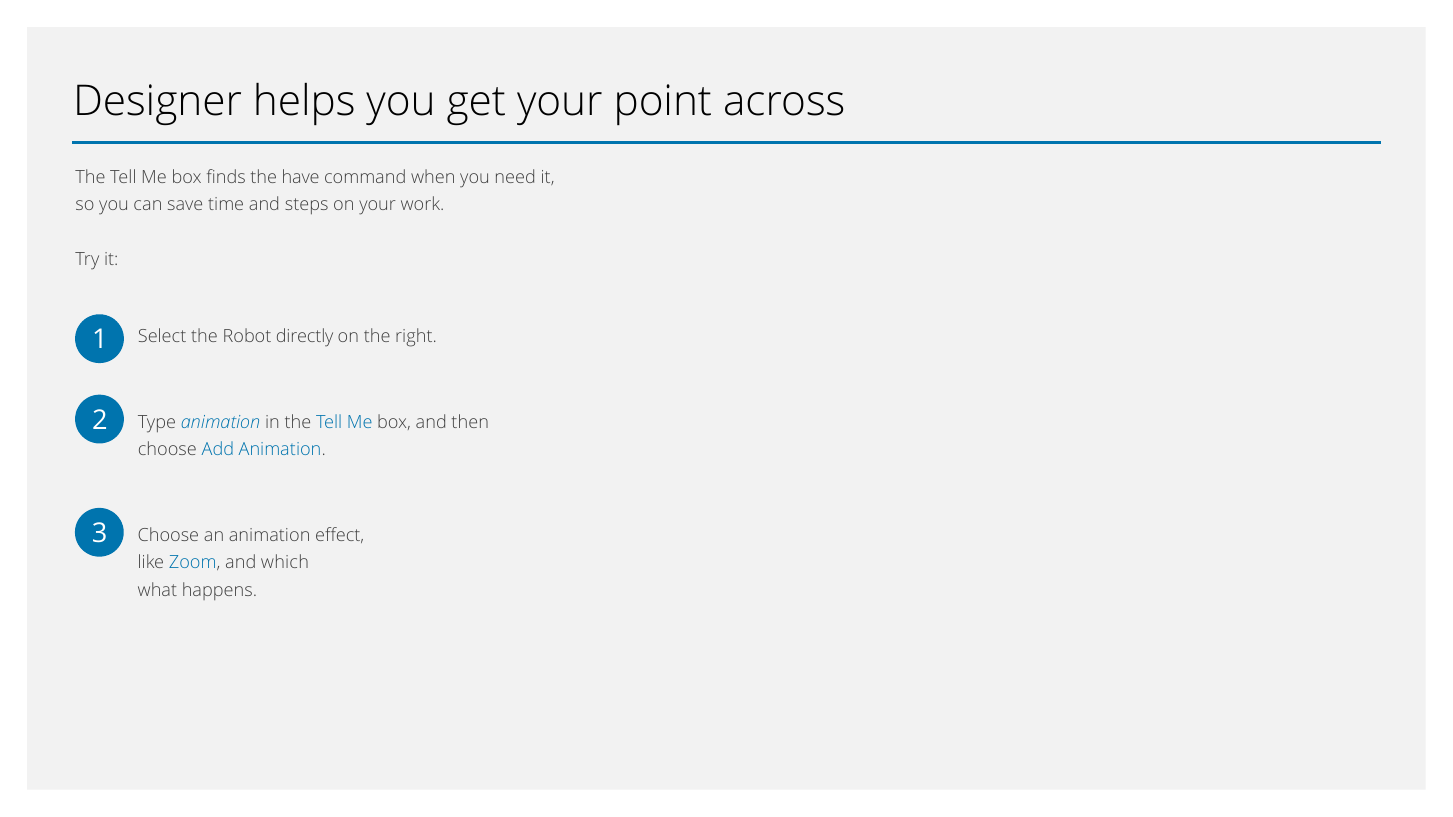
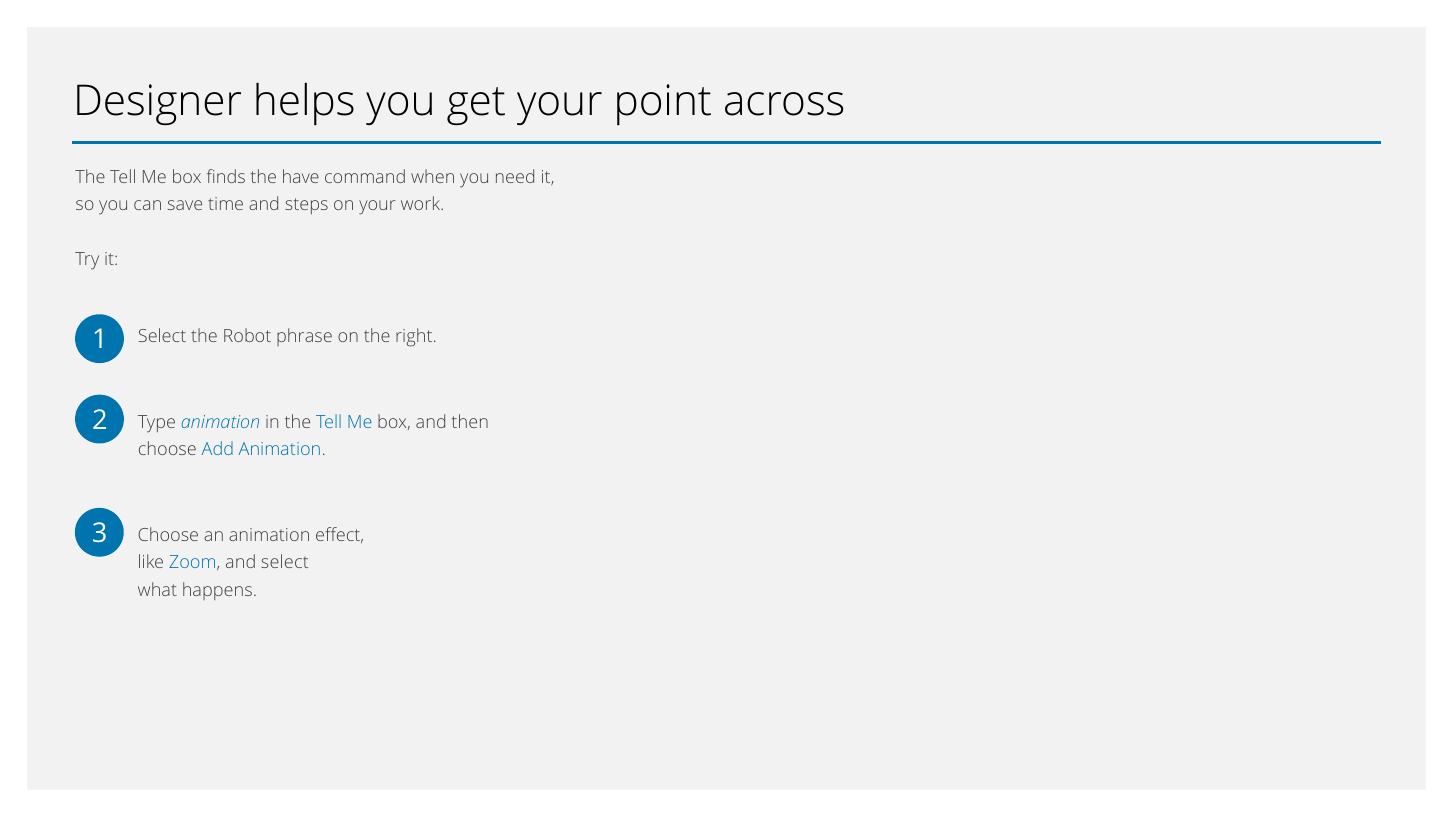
directly: directly -> phrase
and which: which -> select
